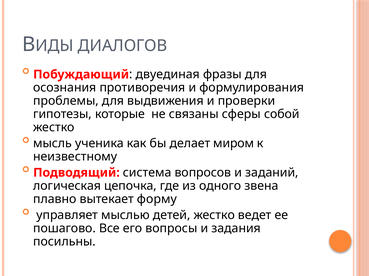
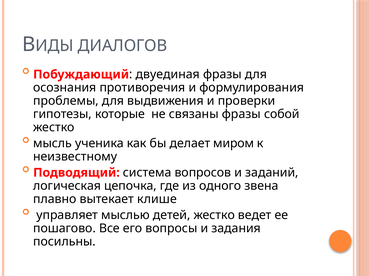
связаны сферы: сферы -> фразы
форму: форму -> клише
